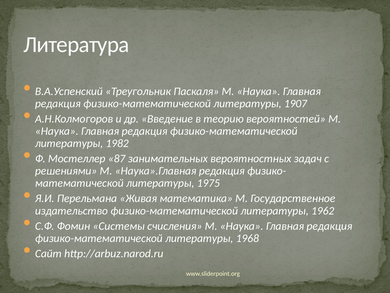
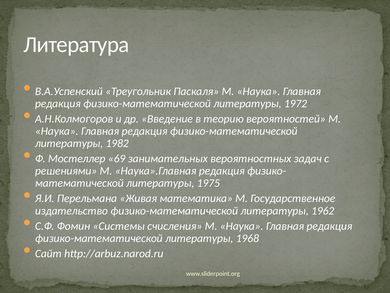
1907: 1907 -> 1972
87: 87 -> 69
